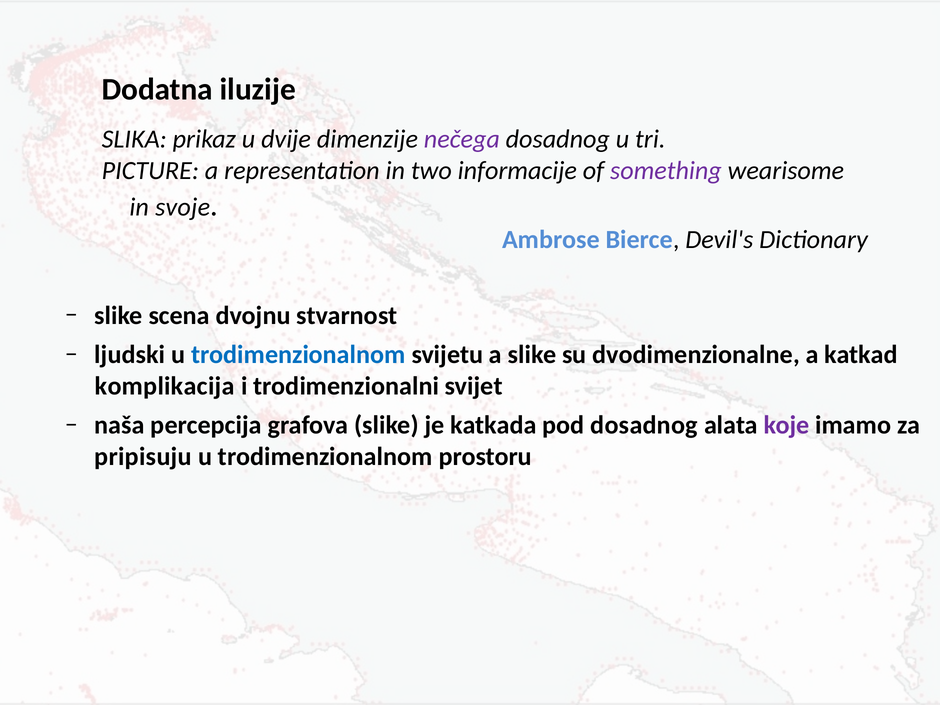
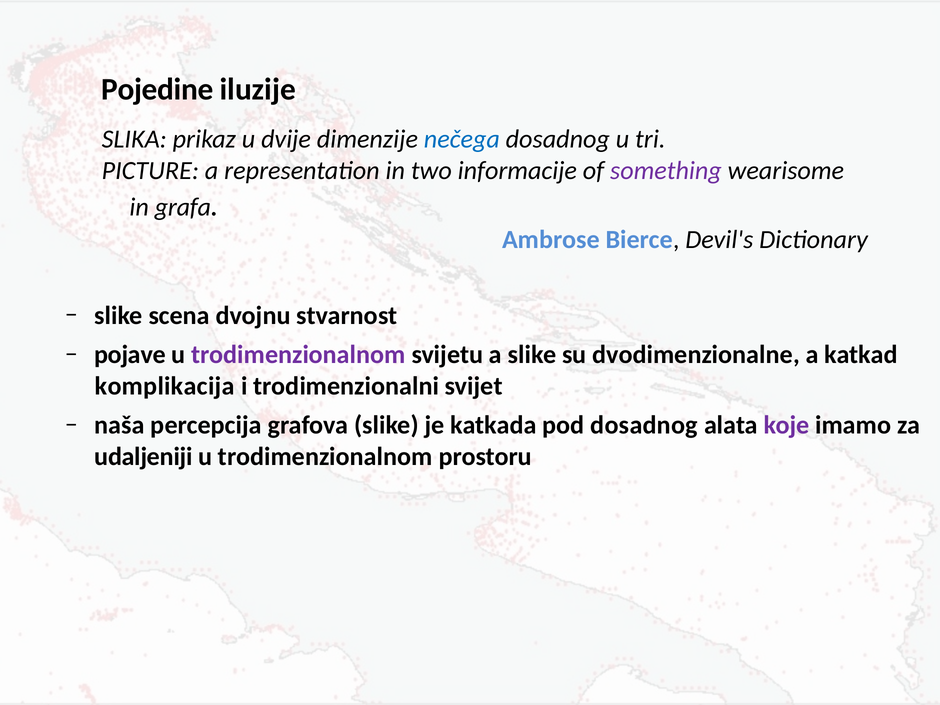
Dodatna: Dodatna -> Pojedine
nečega colour: purple -> blue
svoje: svoje -> grafa
ljudski: ljudski -> pojave
trodimenzionalnom at (298, 355) colour: blue -> purple
pripisuju: pripisuju -> udaljeniji
